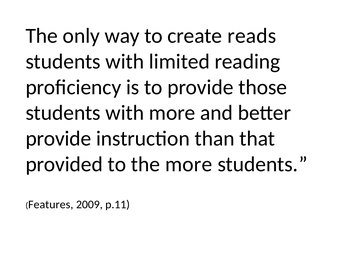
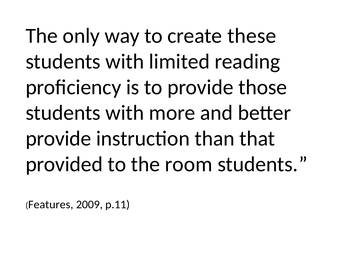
reads: reads -> these
the more: more -> room
